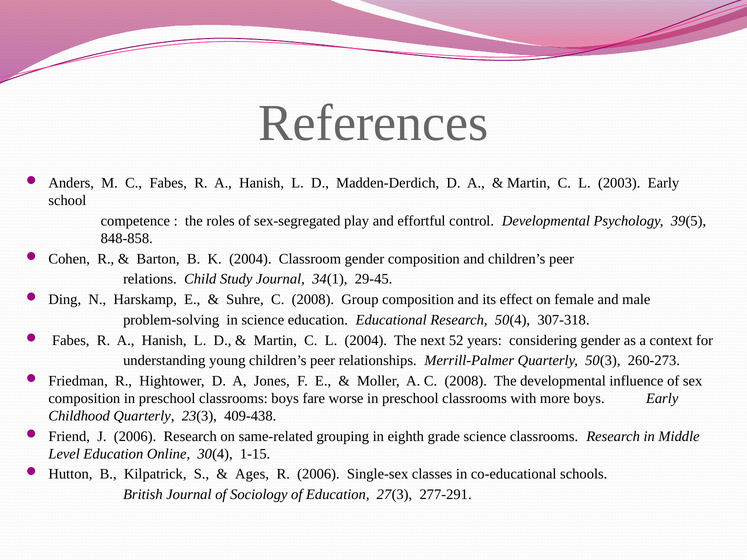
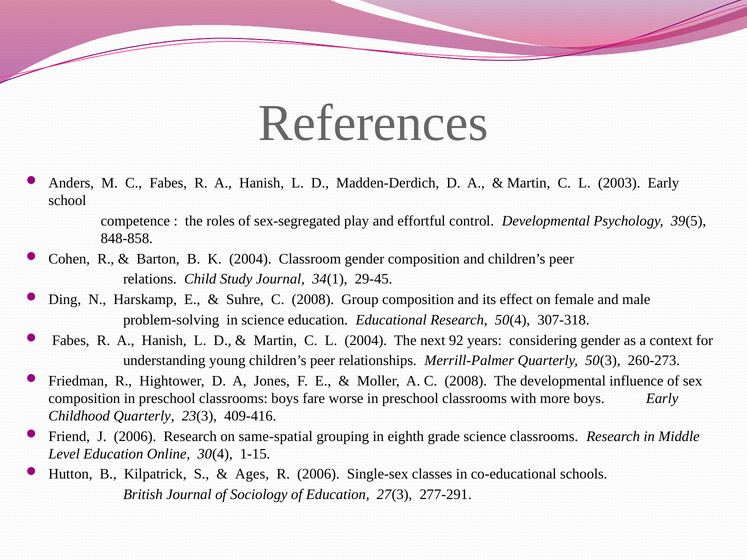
52: 52 -> 92
409-438: 409-438 -> 409-416
same-related: same-related -> same-spatial
